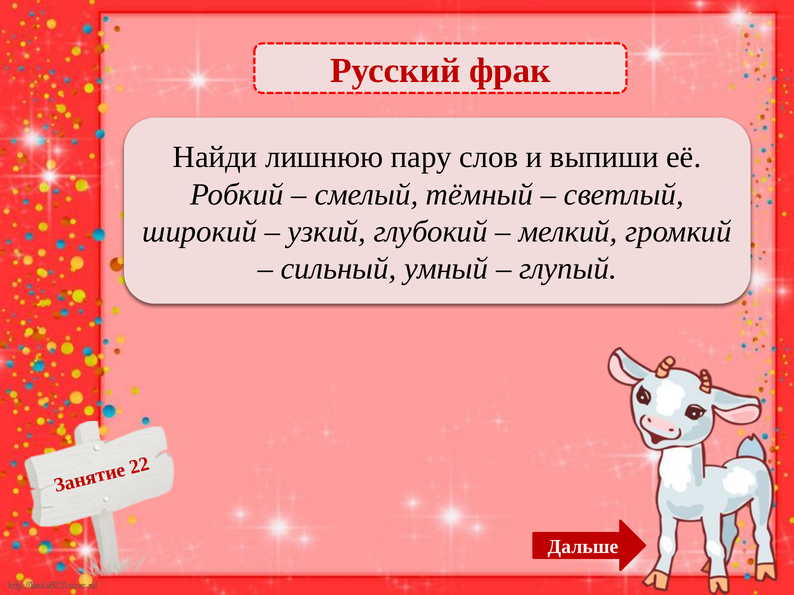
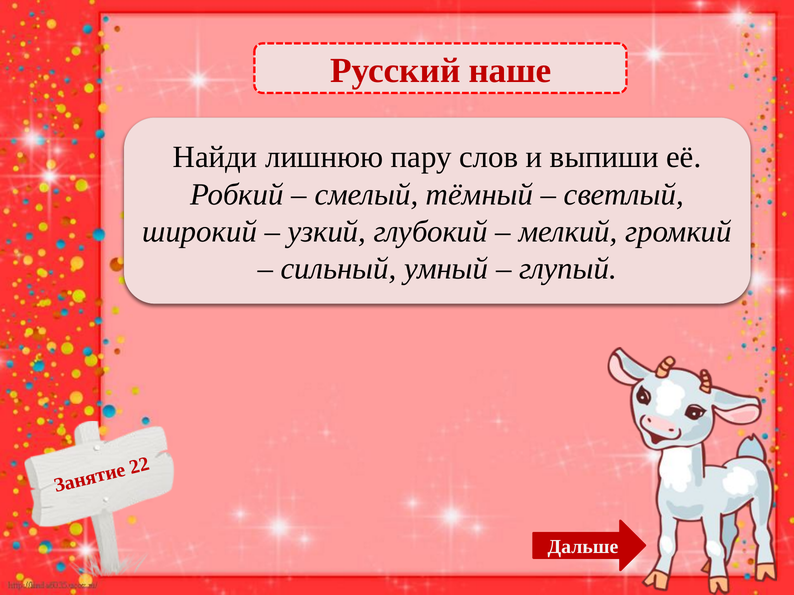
фрак: фрак -> наше
